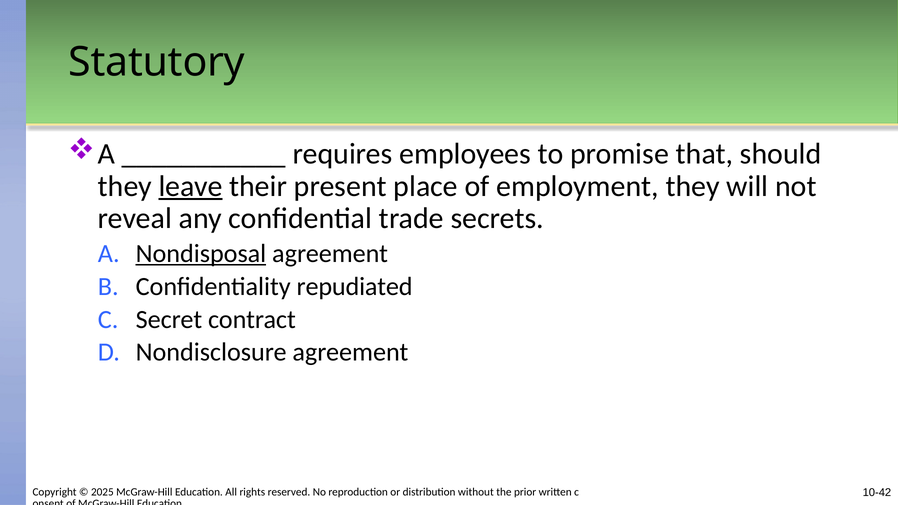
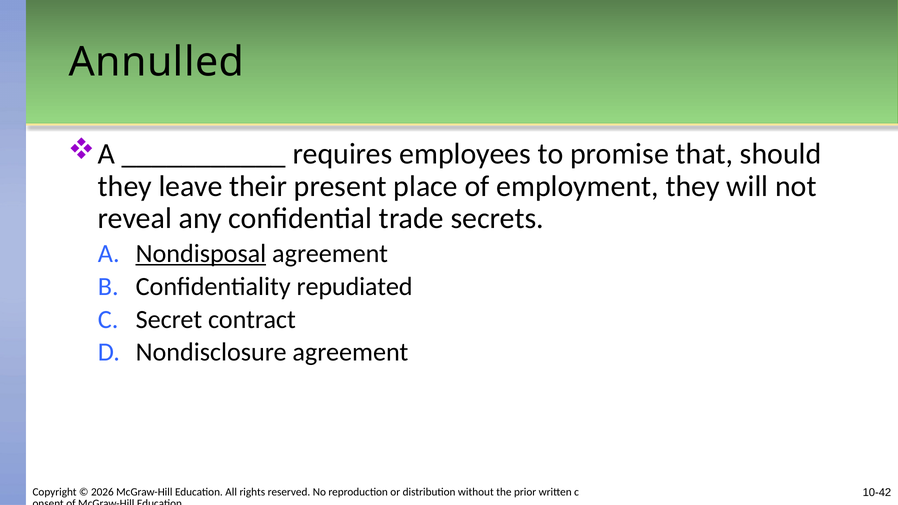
Statutory: Statutory -> Annulled
leave underline: present -> none
2025: 2025 -> 2026
